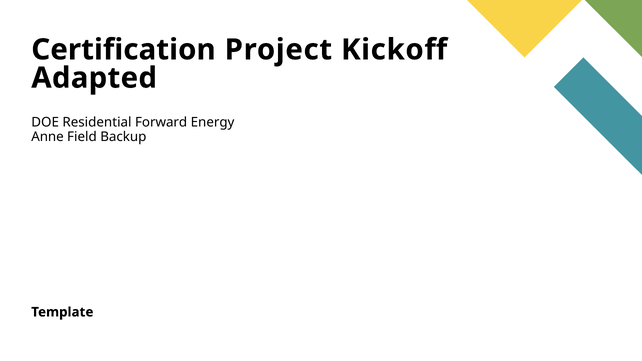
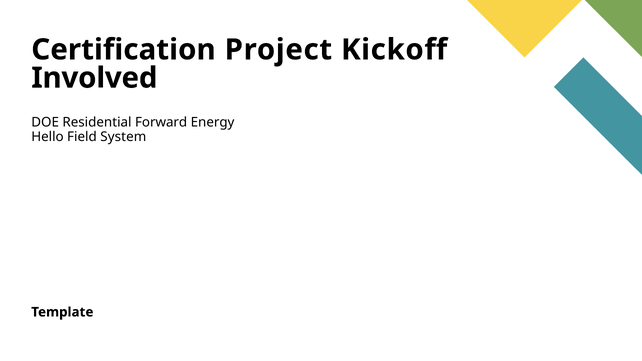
Adapted: Adapted -> Involved
Anne: Anne -> Hello
Backup: Backup -> System
